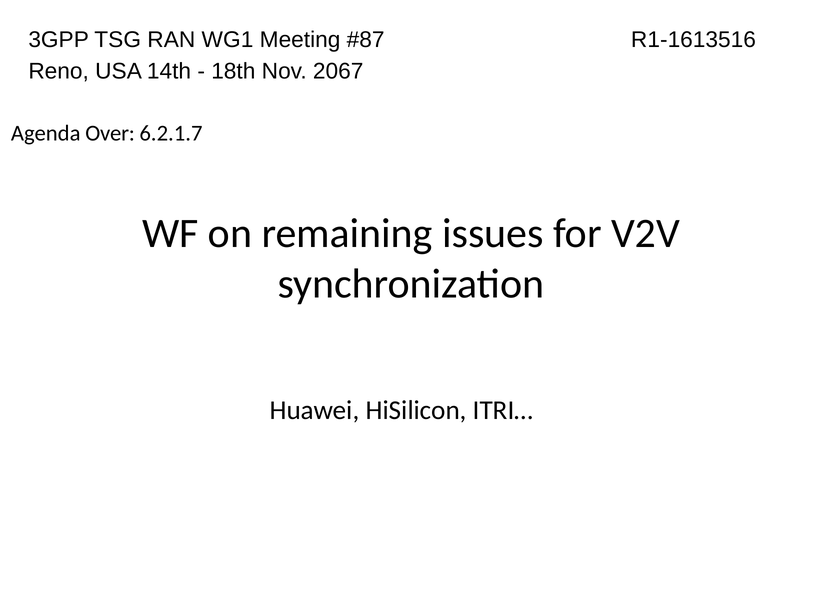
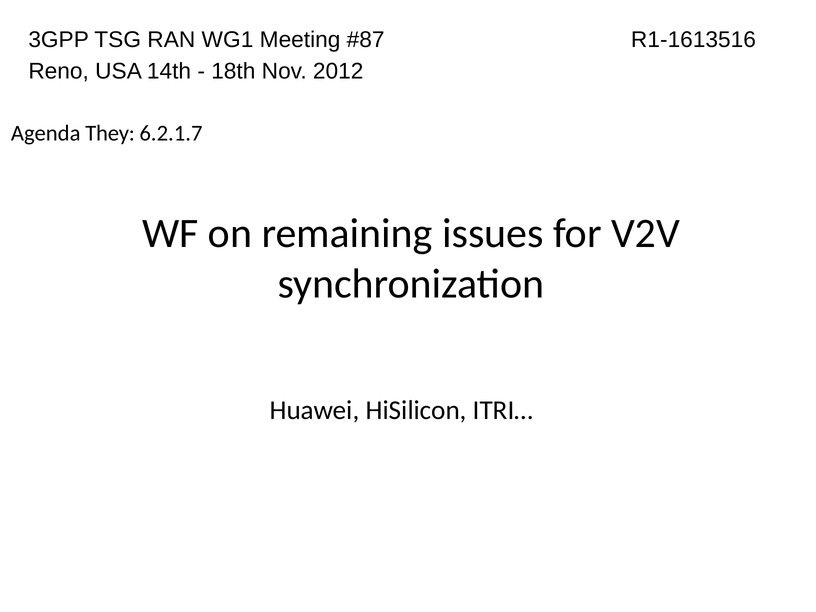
2067: 2067 -> 2012
Over: Over -> They
